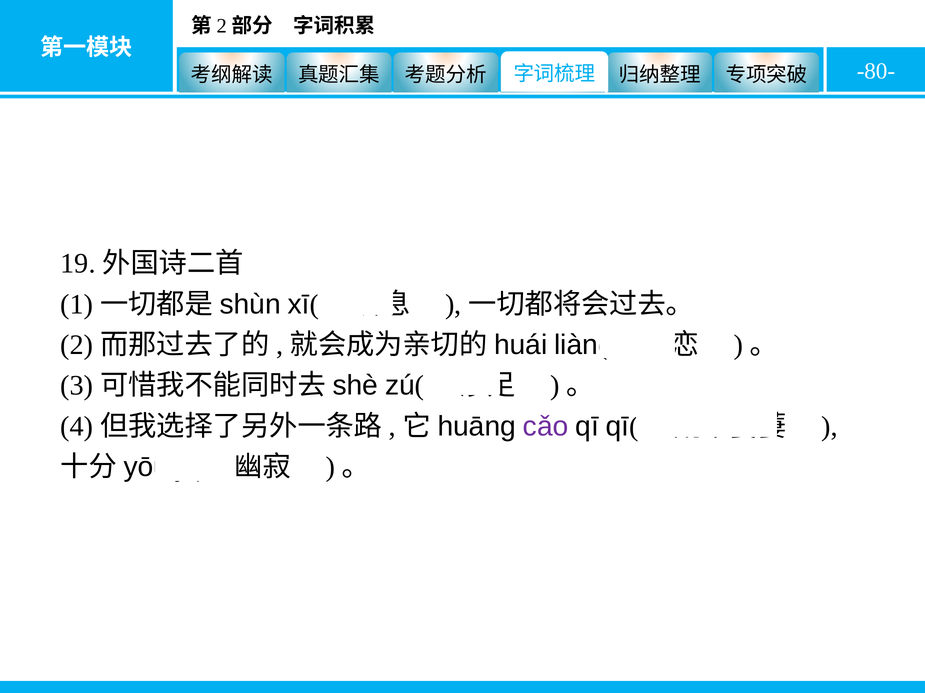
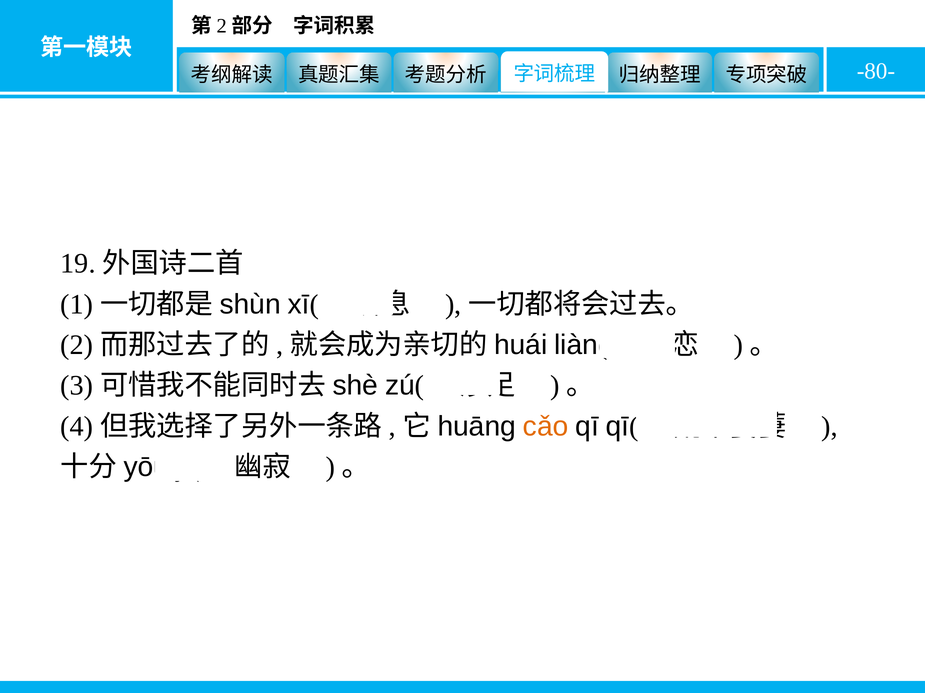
cǎo colour: purple -> orange
